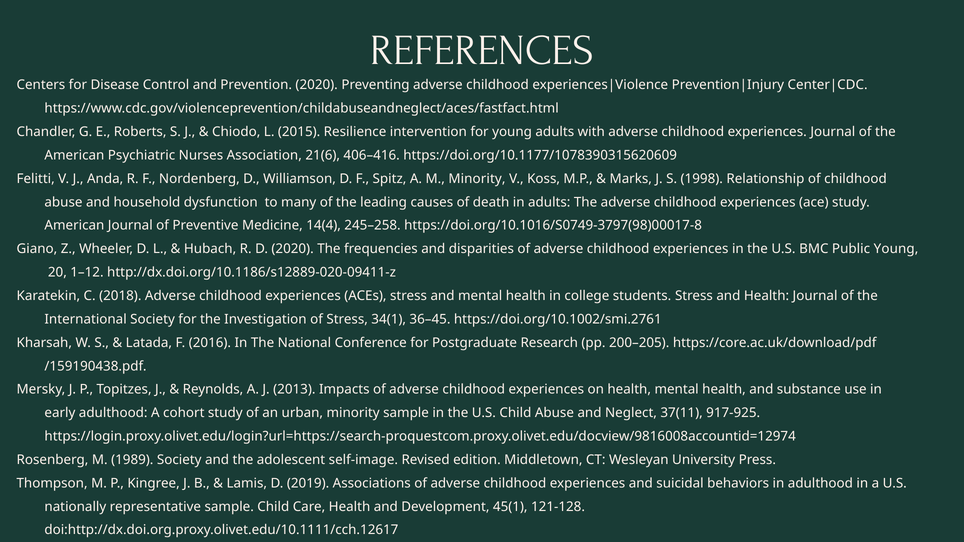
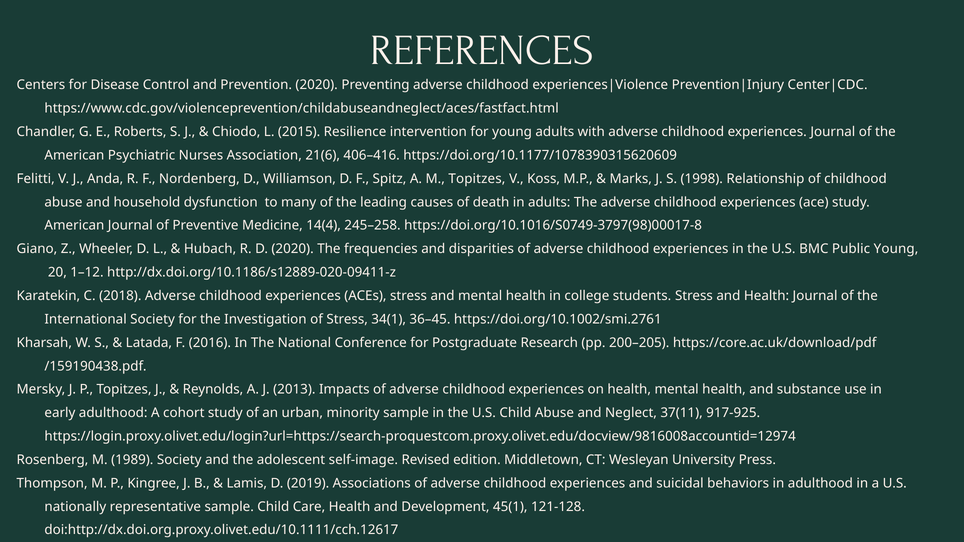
M Minority: Minority -> Topitzes
